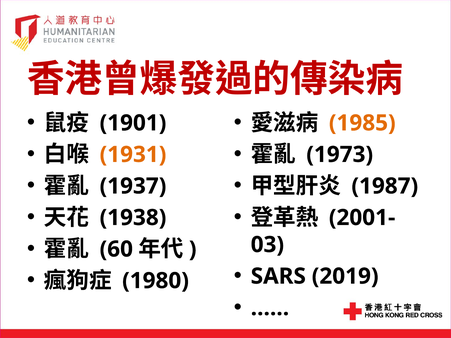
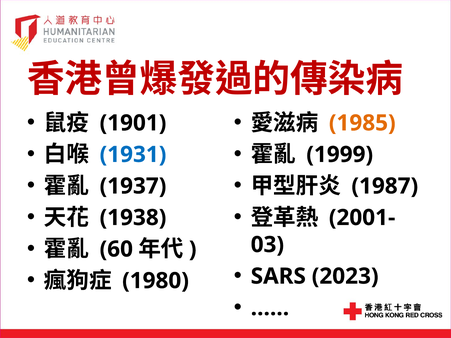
1931 colour: orange -> blue
1973: 1973 -> 1999
2019: 2019 -> 2023
